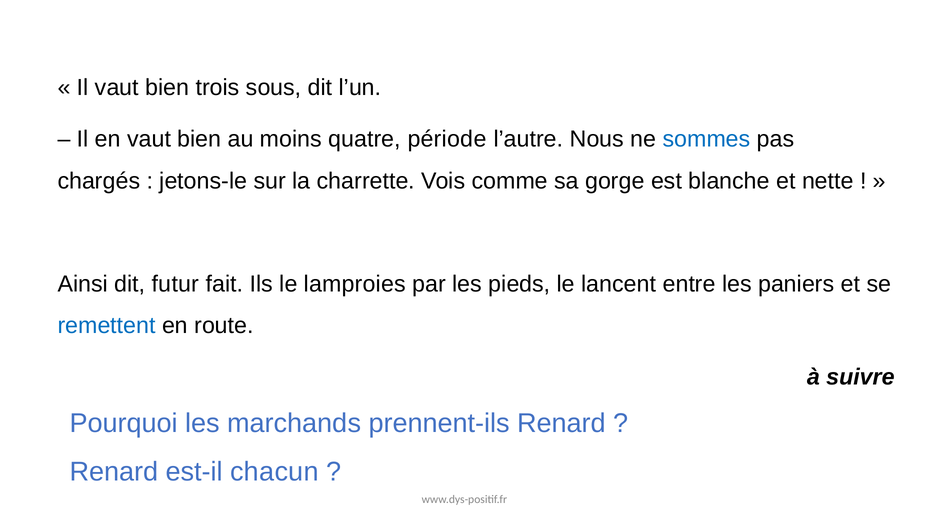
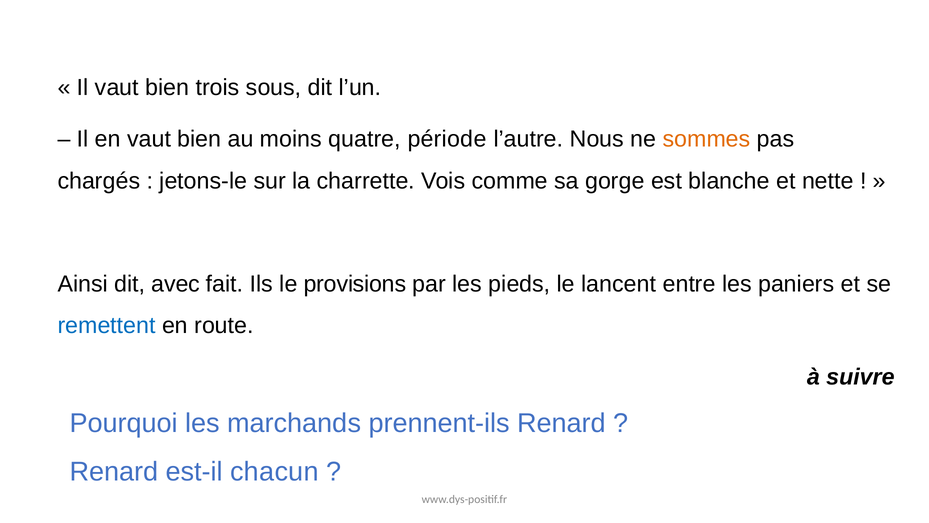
sommes colour: blue -> orange
futur: futur -> avec
lamproies: lamproies -> provisions
